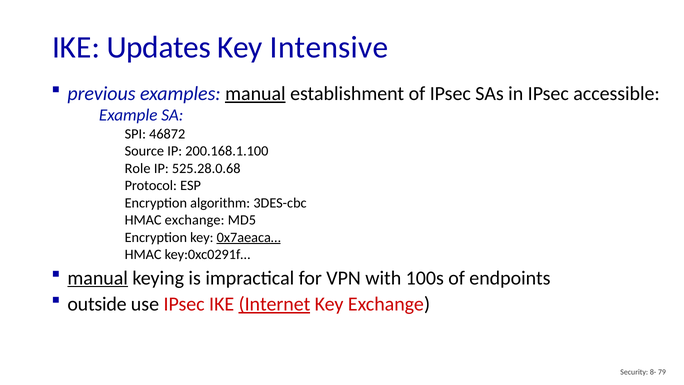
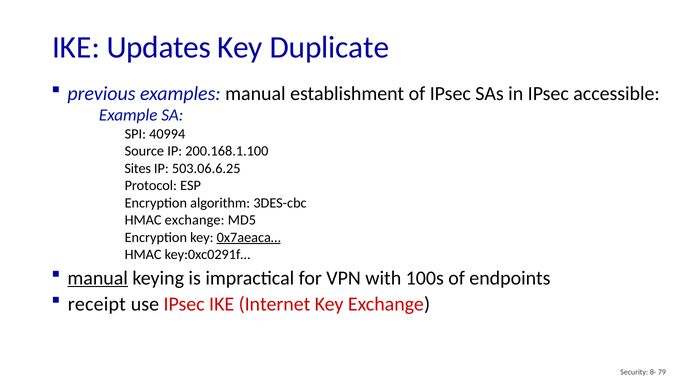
Intensive: Intensive -> Duplicate
manual at (255, 94) underline: present -> none
46872: 46872 -> 40994
Role: Role -> Sites
525.28.0.68: 525.28.0.68 -> 503.06.6.25
outside: outside -> receipt
Internet underline: present -> none
